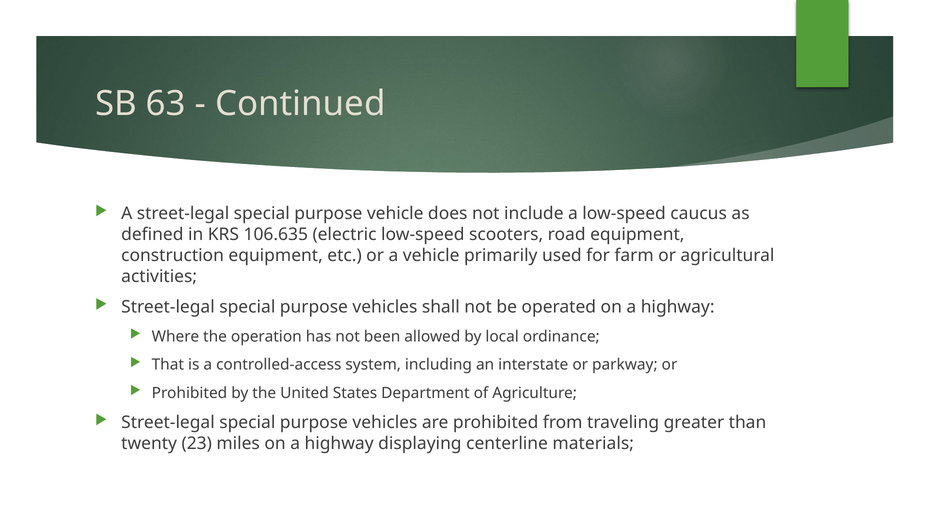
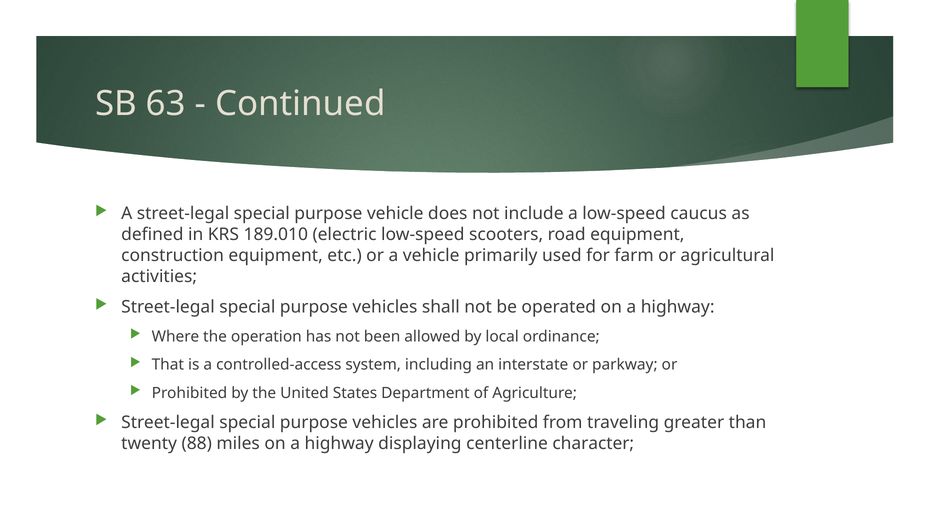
106.635: 106.635 -> 189.010
23: 23 -> 88
materials: materials -> character
